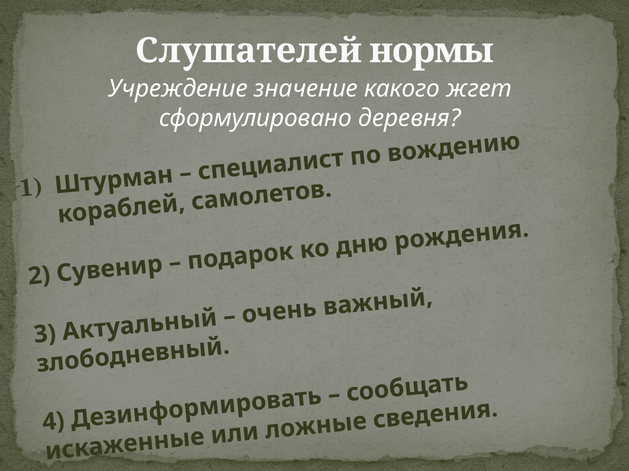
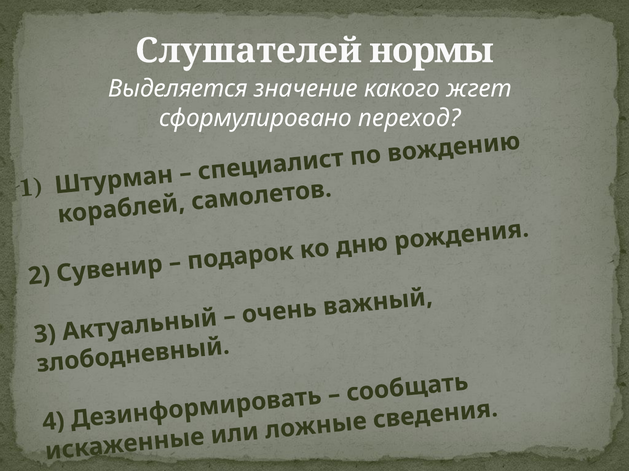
Учреждение: Учреждение -> Выделяется
деревня: деревня -> переход
